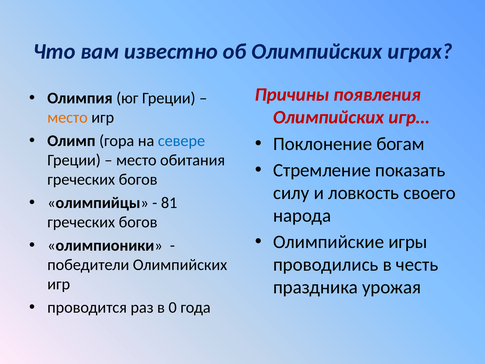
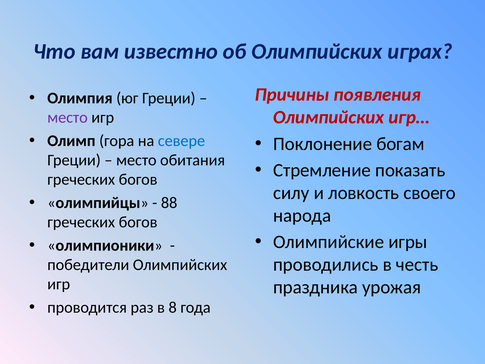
место at (68, 118) colour: orange -> purple
81: 81 -> 88
0: 0 -> 8
